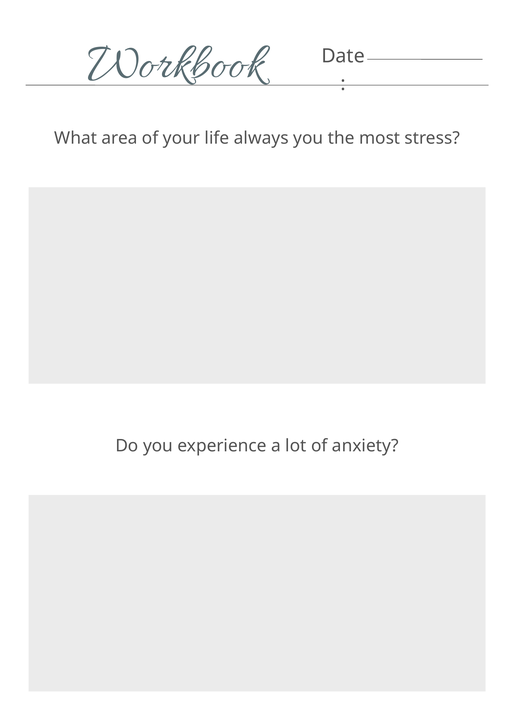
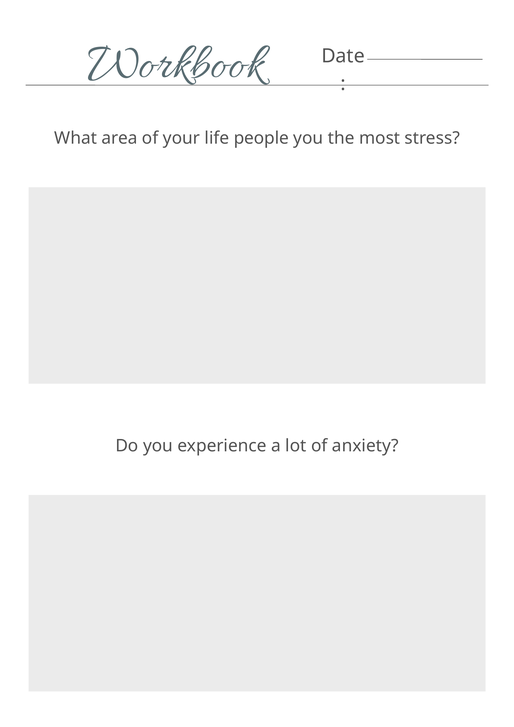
always: always -> people
